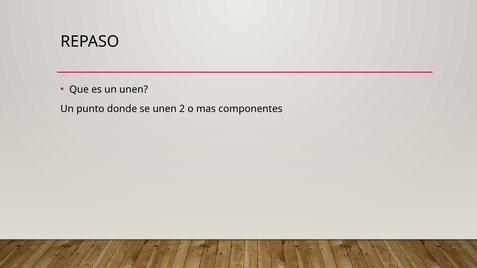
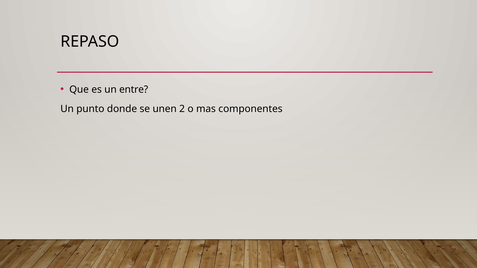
un unen: unen -> entre
